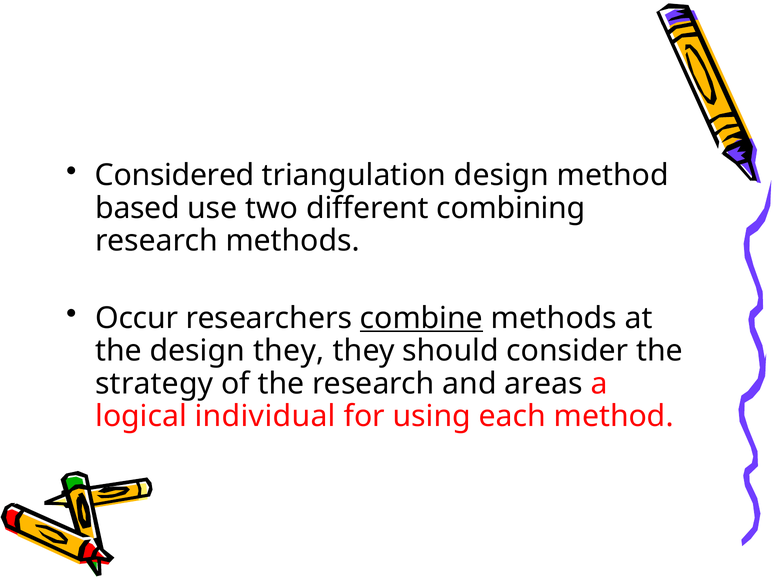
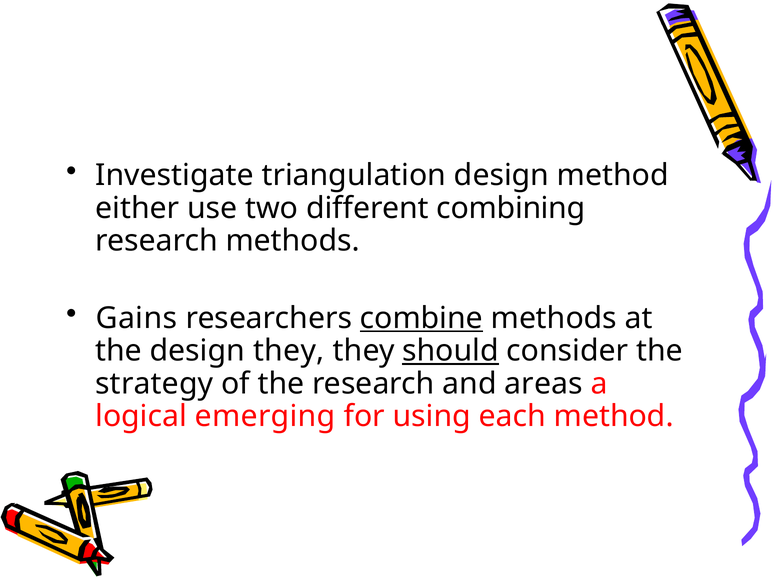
Considered: Considered -> Investigate
based: based -> either
Occur: Occur -> Gains
should underline: none -> present
individual: individual -> emerging
